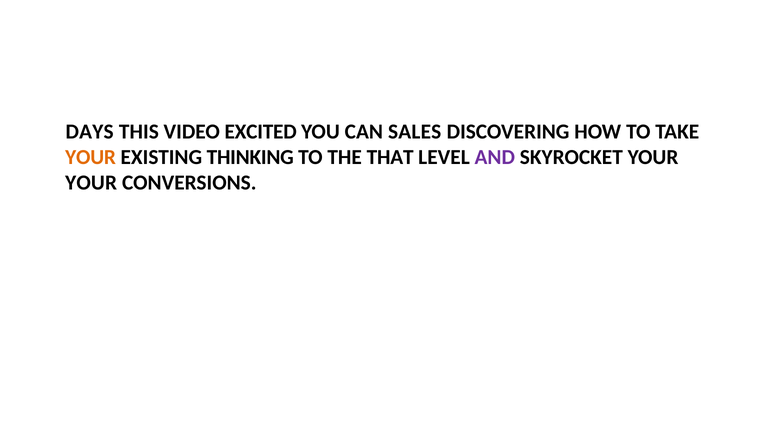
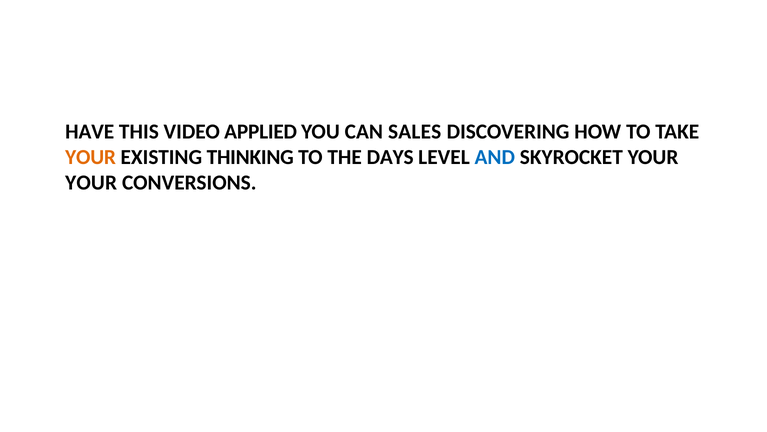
DAYS: DAYS -> HAVE
EXCITED: EXCITED -> APPLIED
THAT: THAT -> DAYS
AND colour: purple -> blue
